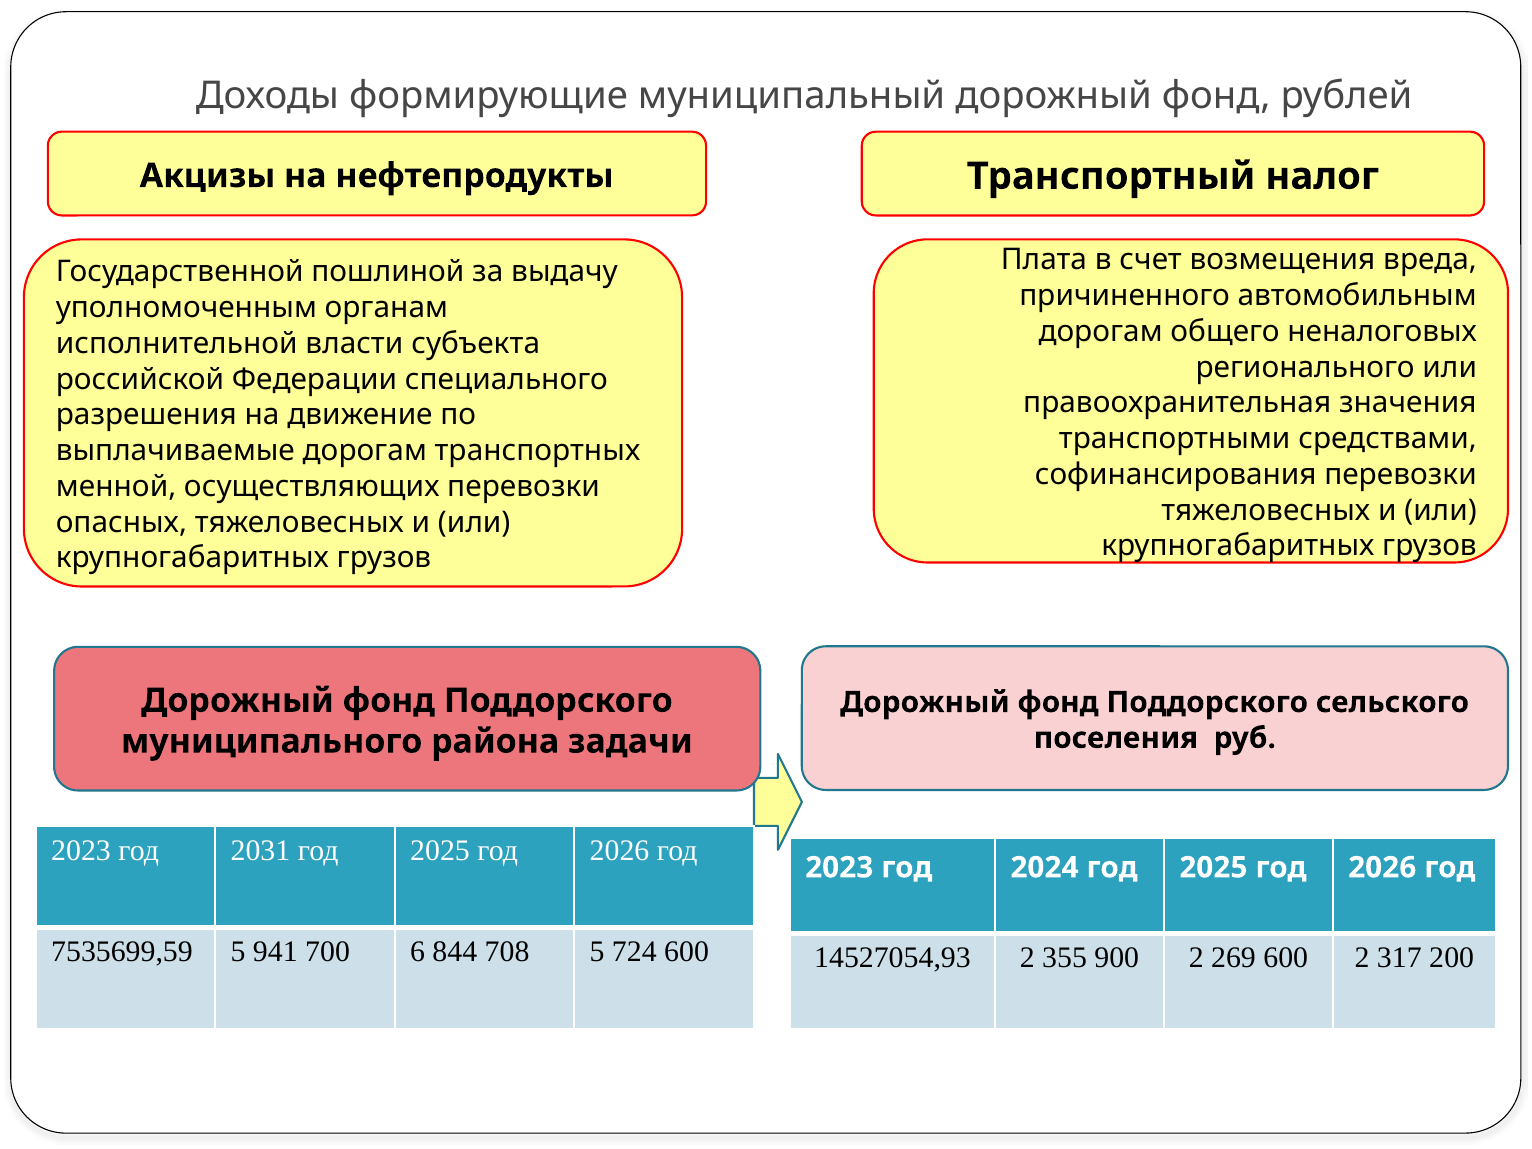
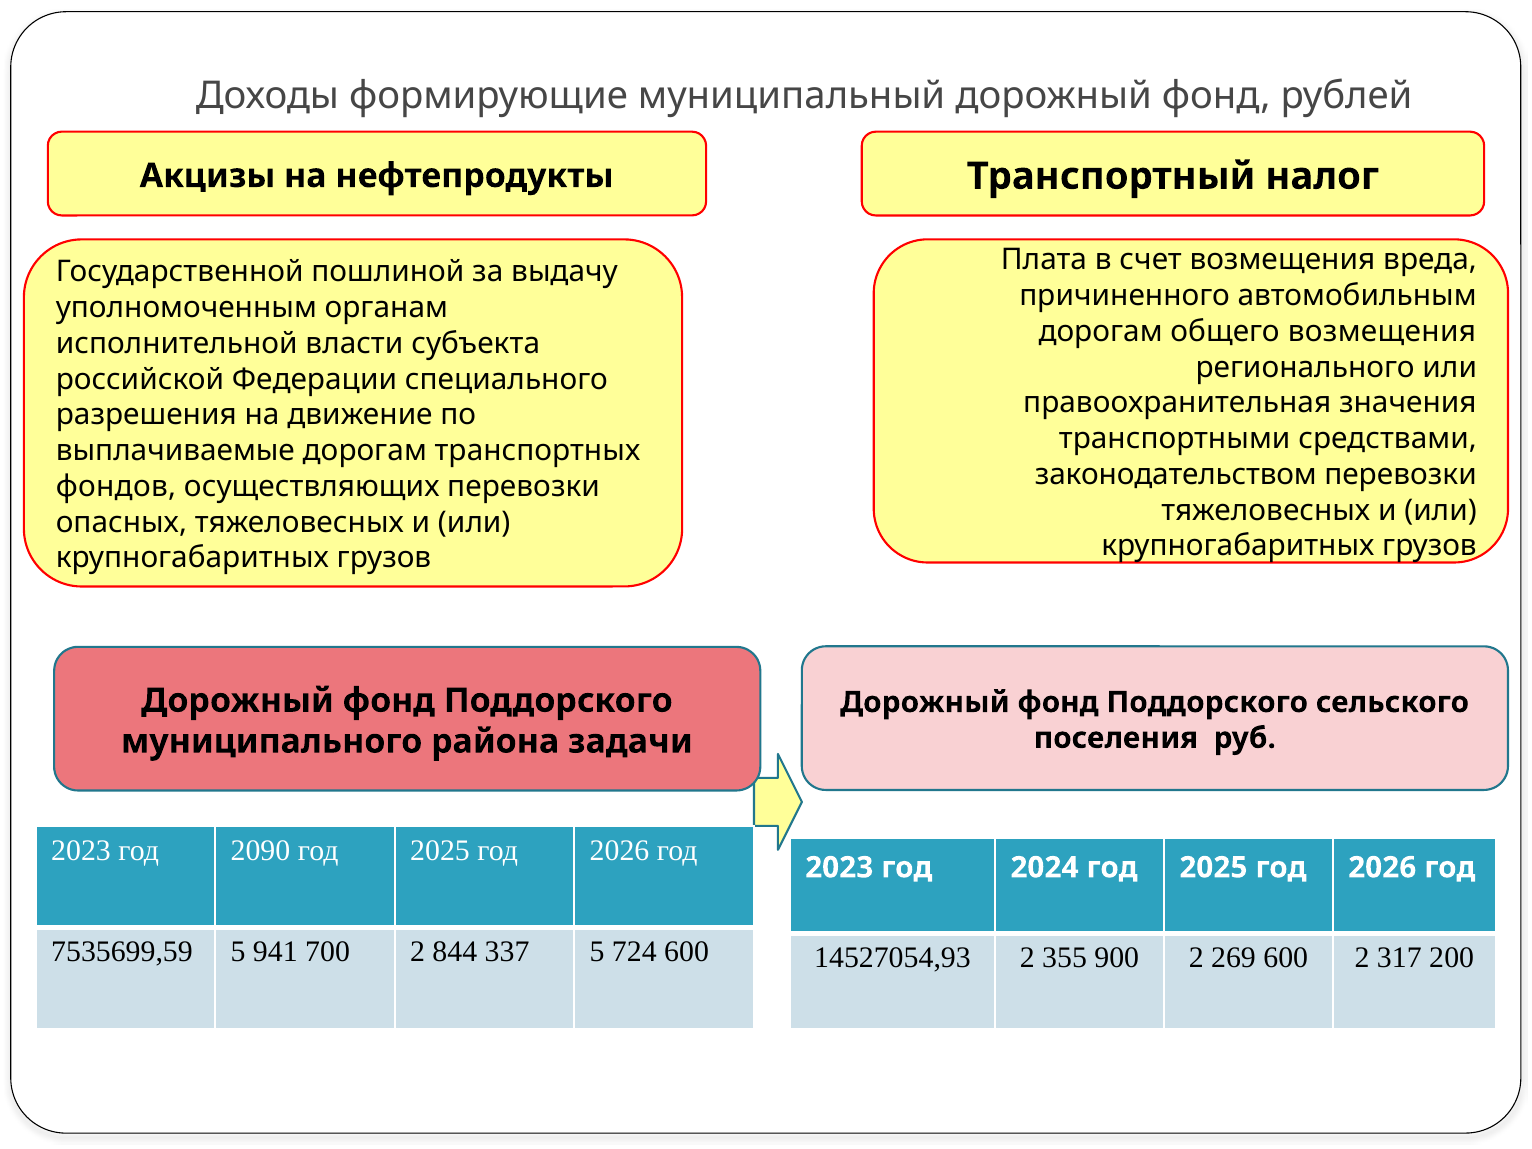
общего неналоговых: неналоговых -> возмещения
софинансирования: софинансирования -> законодательством
менной: менной -> фондов
2031: 2031 -> 2090
700 6: 6 -> 2
708: 708 -> 337
